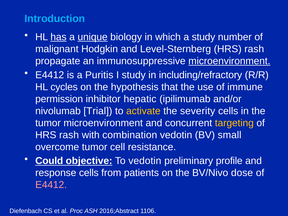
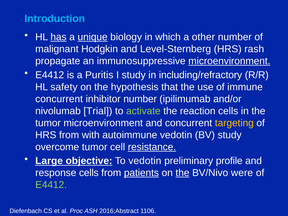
a study: study -> other
cycles: cycles -> safety
permission at (59, 99): permission -> concurrent
inhibitor hepatic: hepatic -> number
activate colour: yellow -> light green
severity: severity -> reaction
rash at (69, 135): rash -> from
combination: combination -> autoimmune
BV small: small -> study
resistance underline: none -> present
Could: Could -> Large
patients underline: none -> present
the at (182, 173) underline: none -> present
dose: dose -> were
E4412 at (51, 185) colour: pink -> light green
